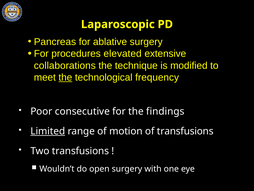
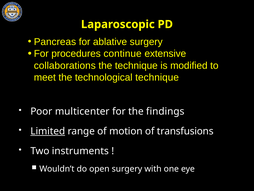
elevated: elevated -> continue
the at (65, 77) underline: present -> none
technological frequency: frequency -> technique
consecutive: consecutive -> multicenter
Two transfusions: transfusions -> instruments
